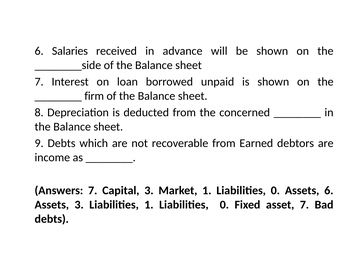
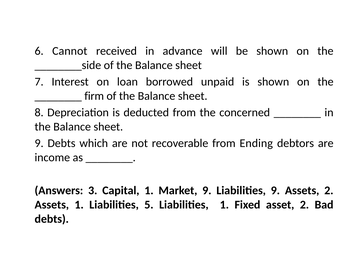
Salaries: Salaries -> Cannot
Earned: Earned -> Ending
Answers 7: 7 -> 3
Capital 3: 3 -> 1
Market 1: 1 -> 9
0 at (275, 191): 0 -> 9
Assets 6: 6 -> 2
Assets 3: 3 -> 1
Liabilities 1: 1 -> 5
0 at (224, 205): 0 -> 1
asset 7: 7 -> 2
